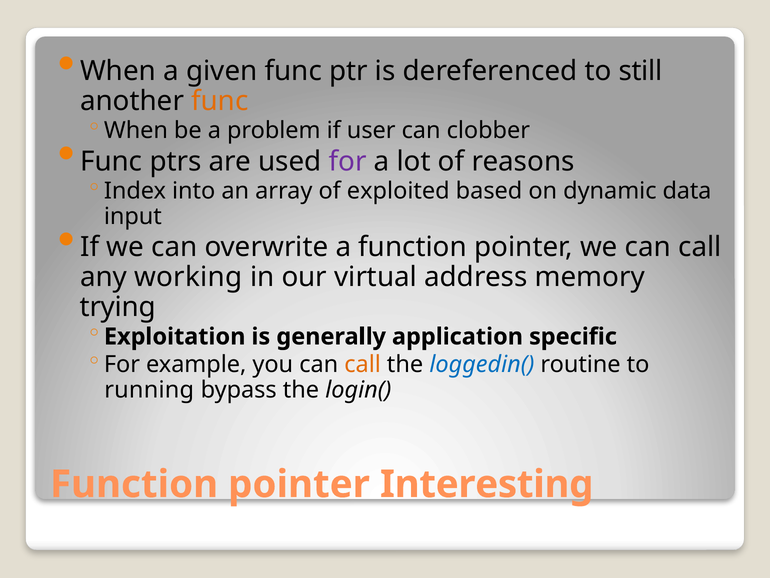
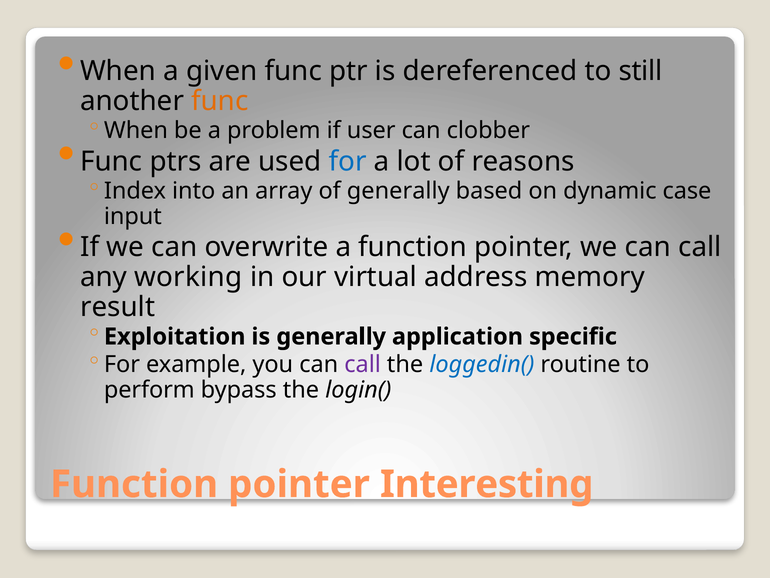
for at (348, 161) colour: purple -> blue
of exploited: exploited -> generally
data: data -> case
trying: trying -> result
call at (363, 364) colour: orange -> purple
running: running -> perform
